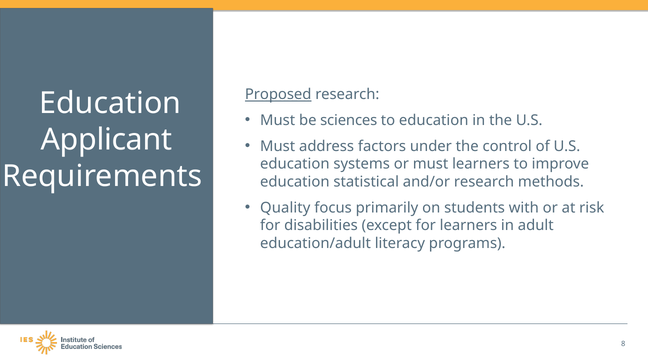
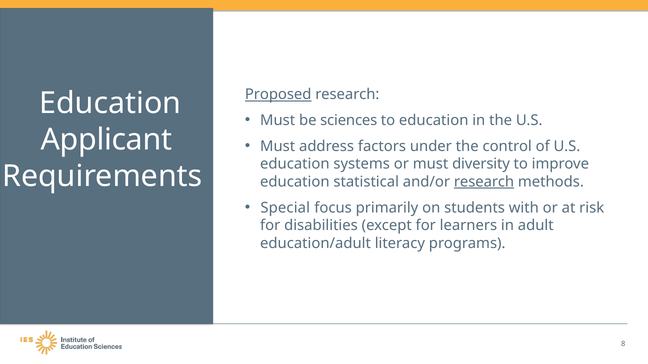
must learners: learners -> diversity
research at (484, 182) underline: none -> present
Quality: Quality -> Special
